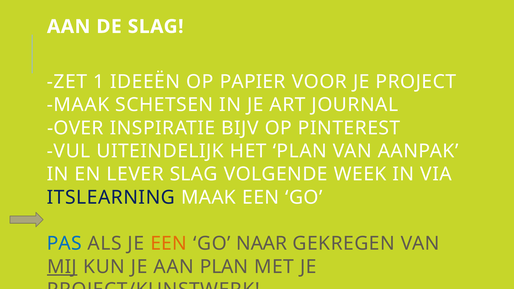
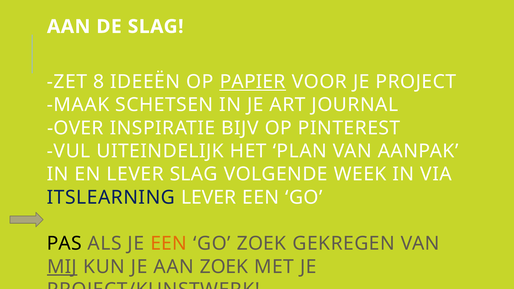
1: 1 -> 8
PAPIER underline: none -> present
ITSLEARNING MAAK: MAAK -> LEVER
PAS colour: blue -> black
GO NAAR: NAAR -> ZOEK
AAN PLAN: PLAN -> ZOEK
